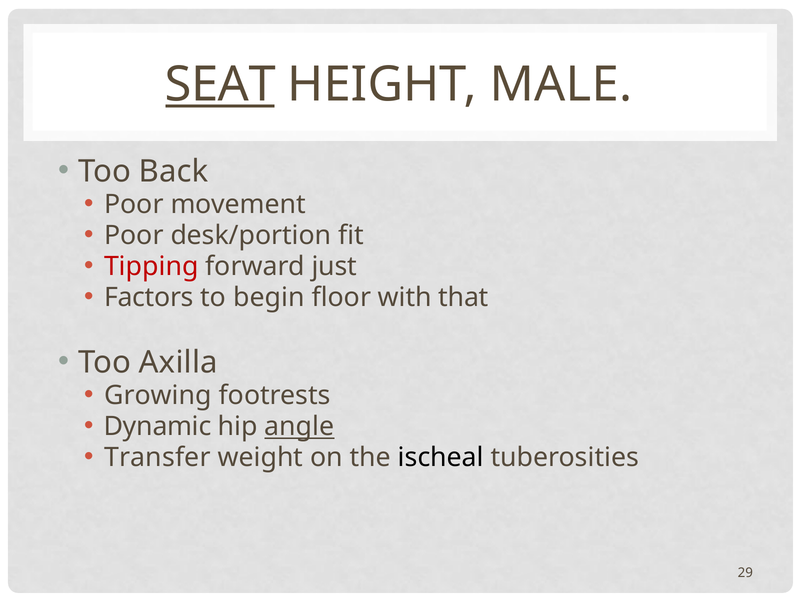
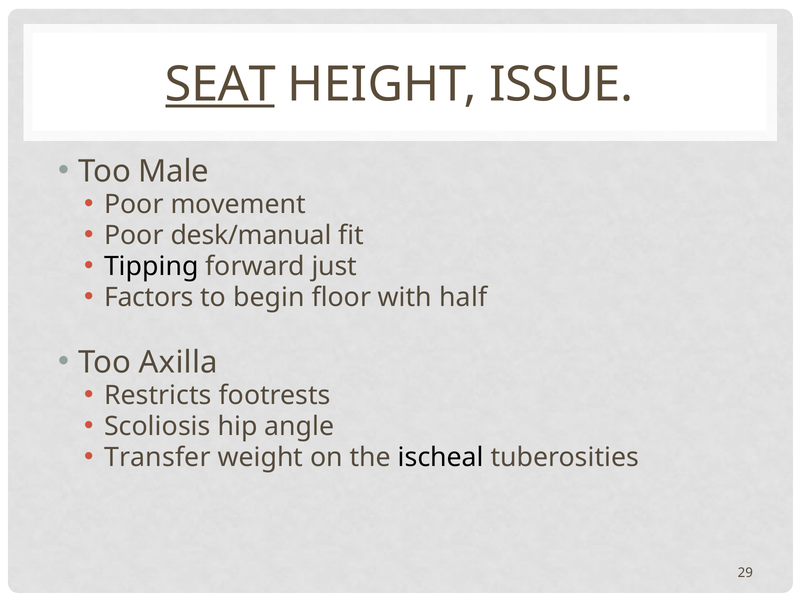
MALE: MALE -> ISSUE
Back: Back -> Male
desk/portion: desk/portion -> desk/manual
Tipping colour: red -> black
that: that -> half
Growing: Growing -> Restricts
Dynamic: Dynamic -> Scoliosis
angle underline: present -> none
